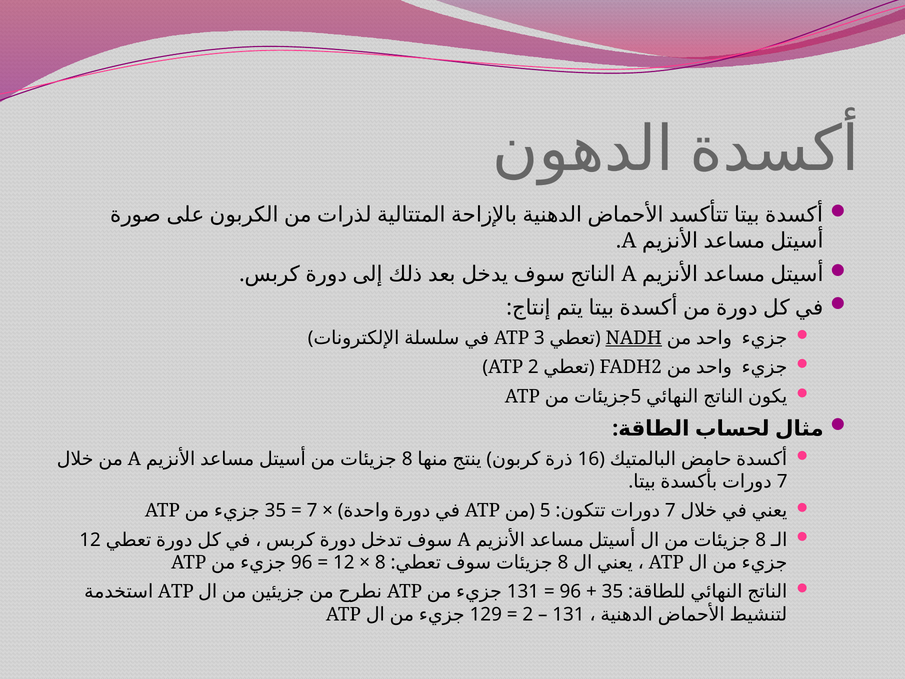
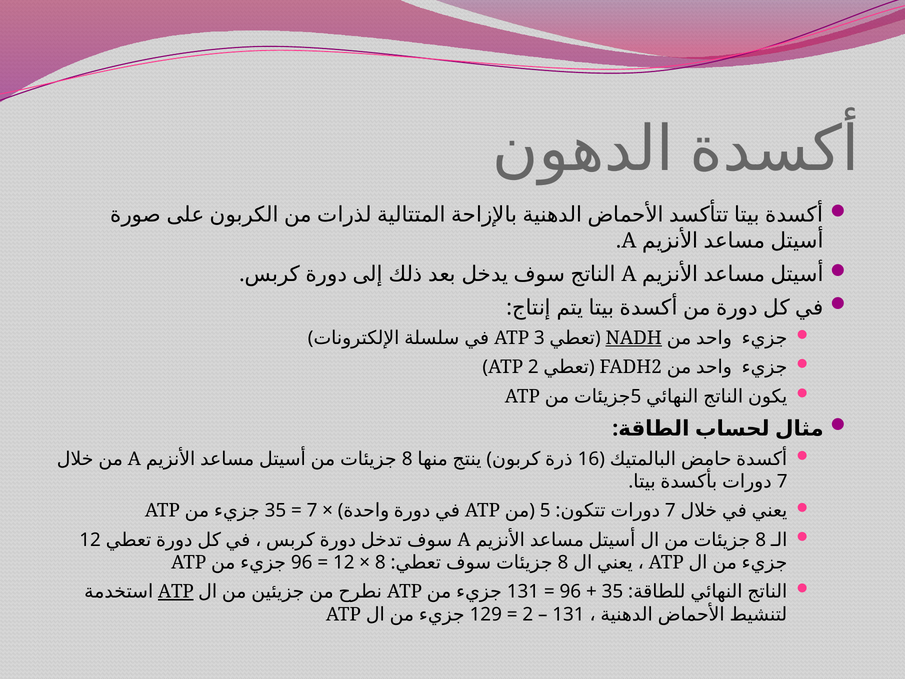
ATP at (176, 591) underline: none -> present
